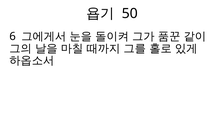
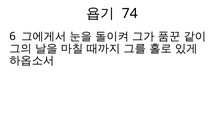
50: 50 -> 74
